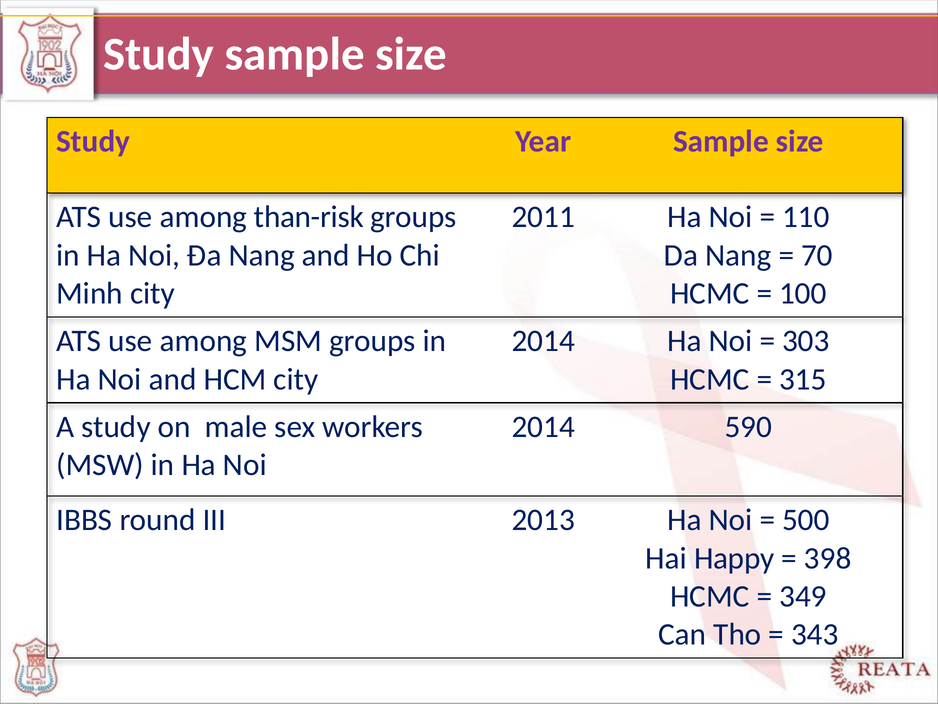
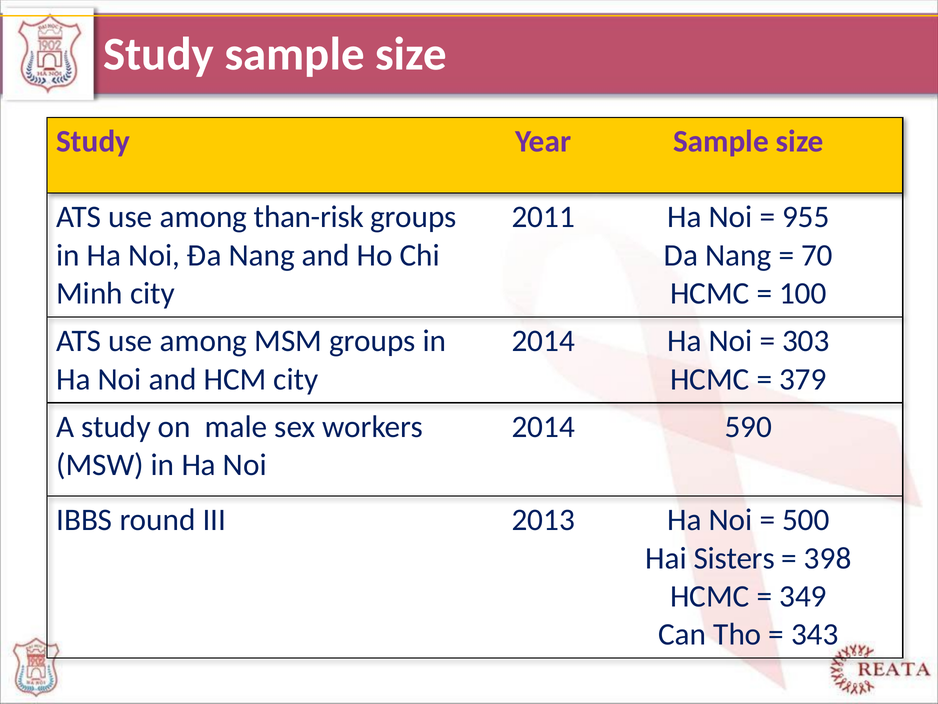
110: 110 -> 955
315: 315 -> 379
Happy: Happy -> Sisters
